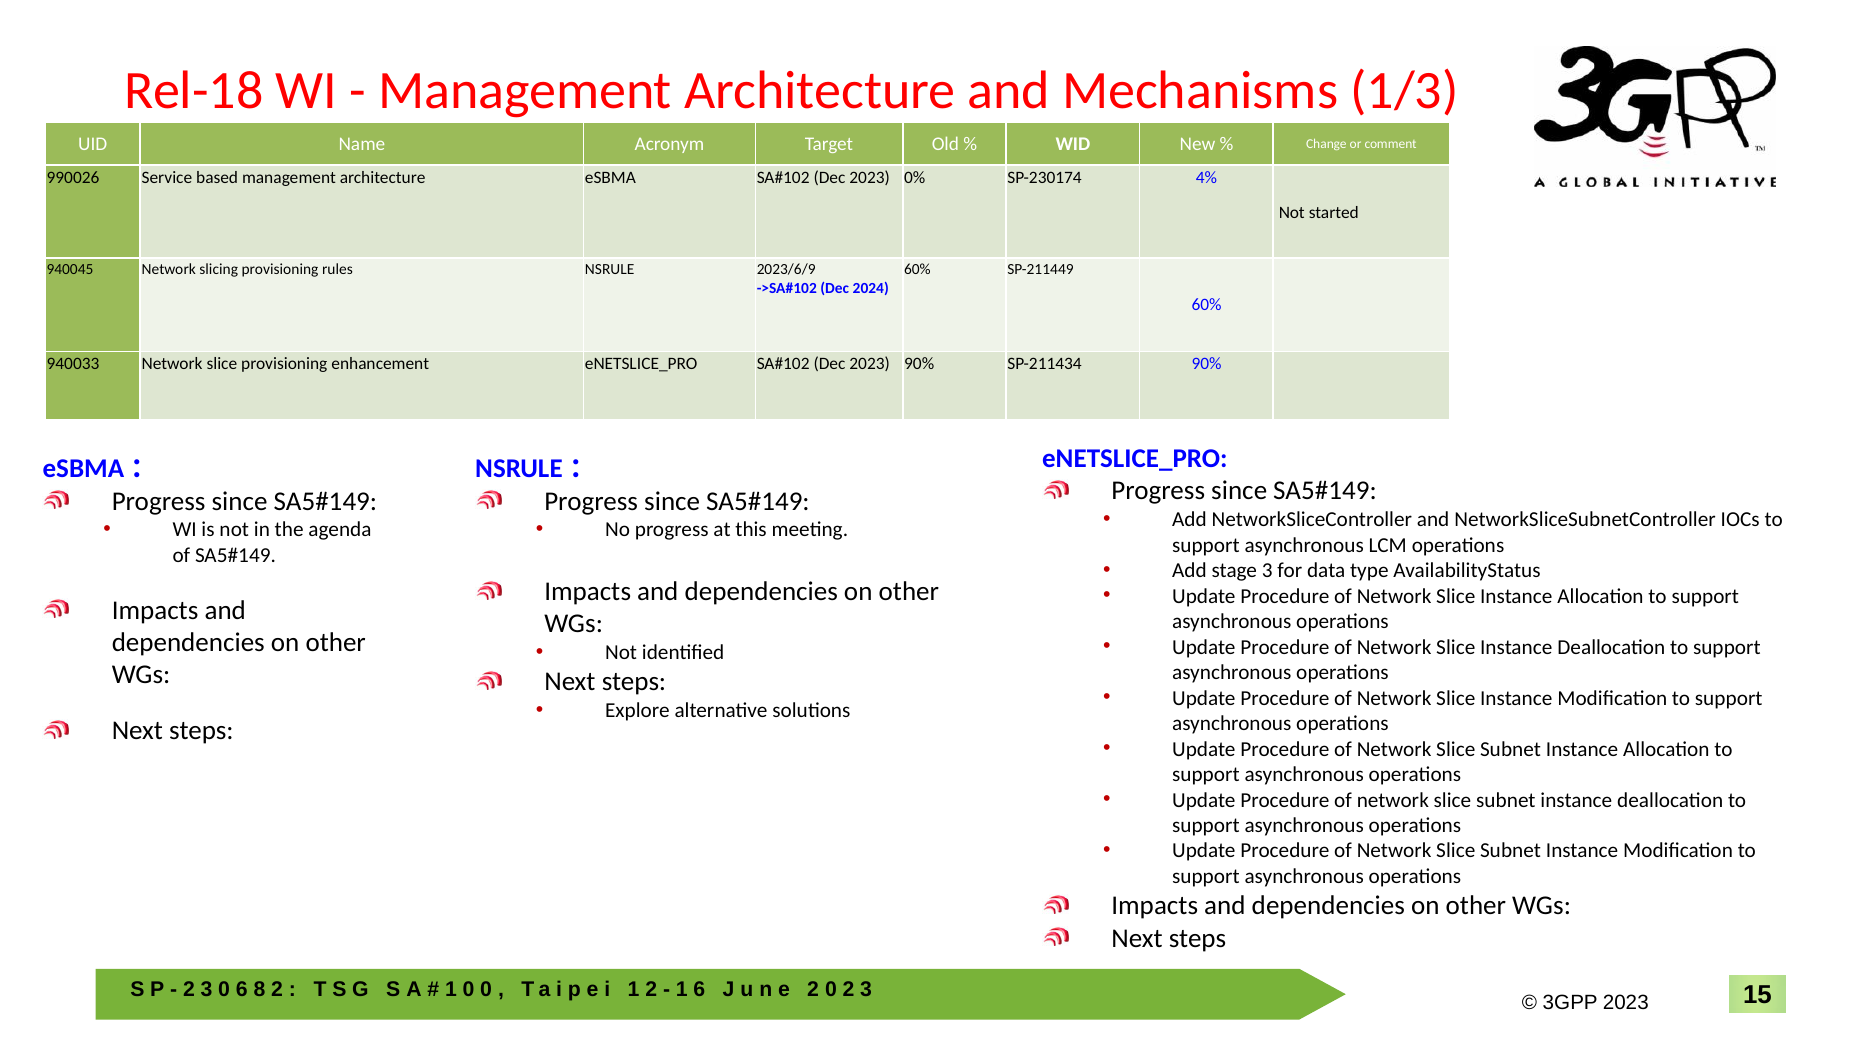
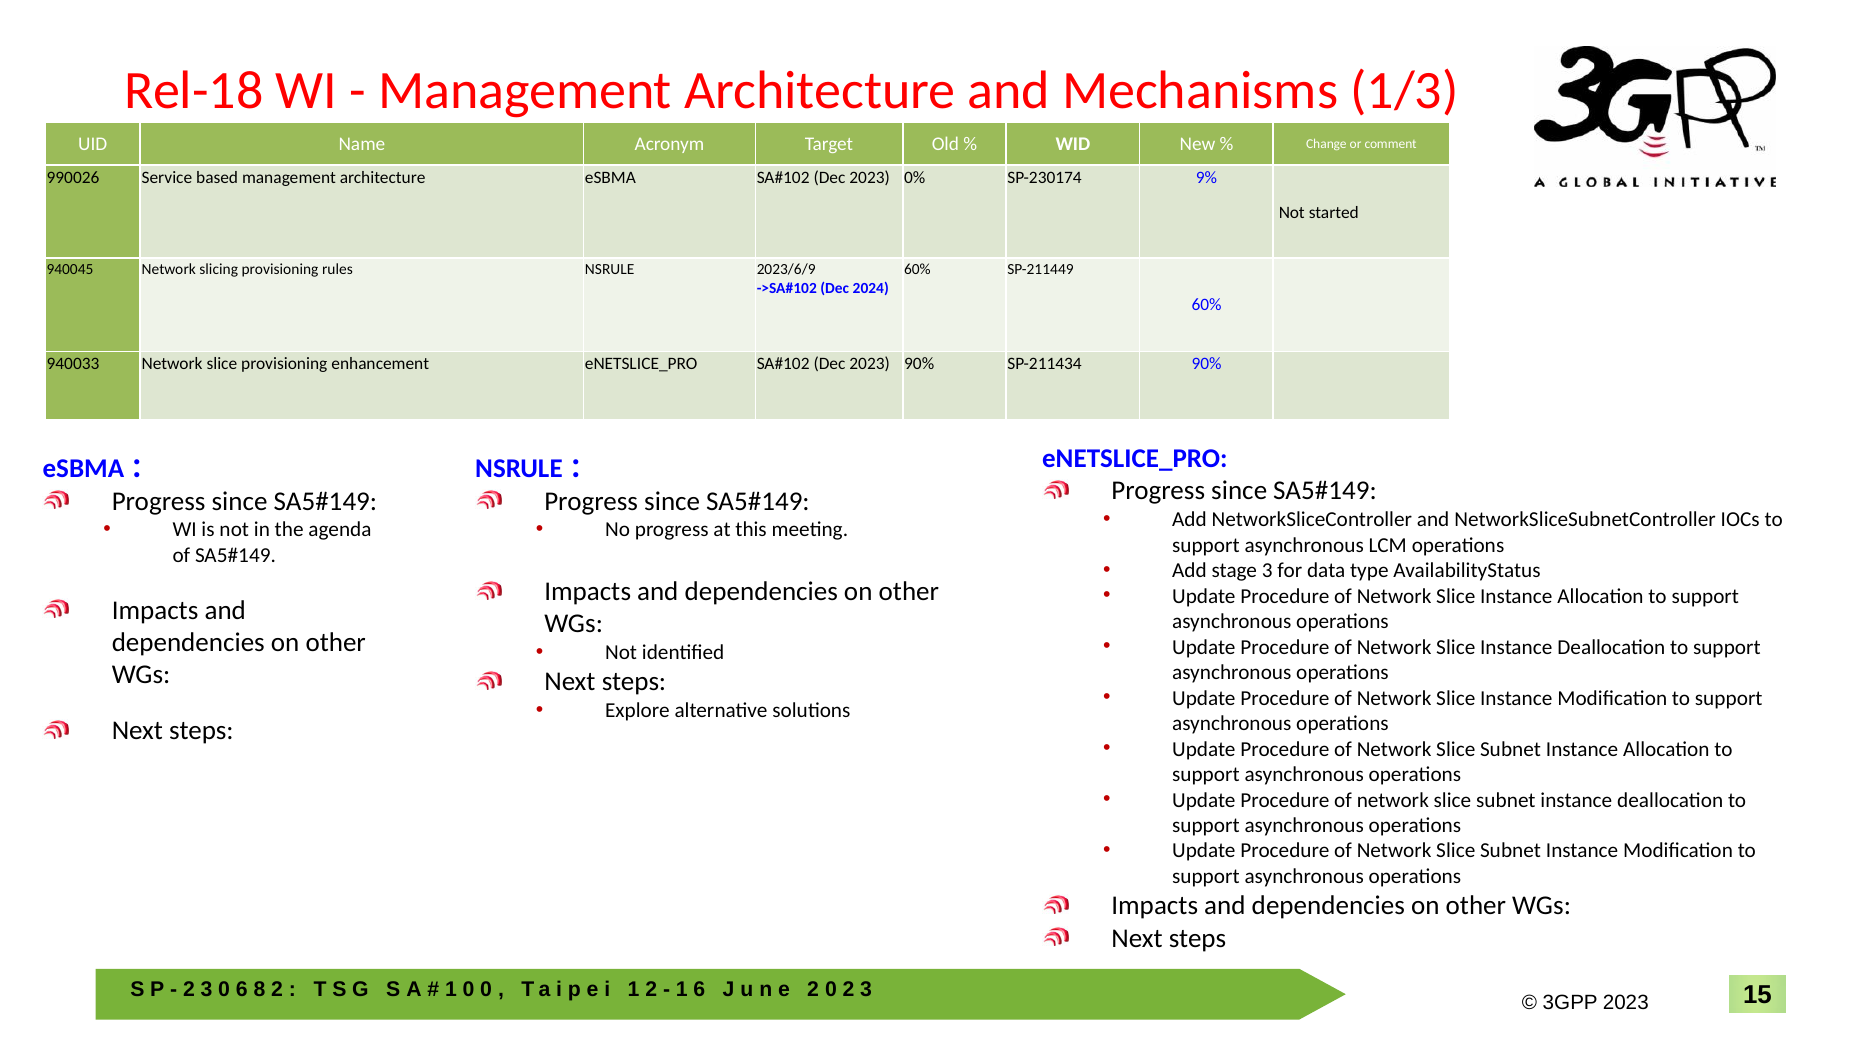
4%: 4% -> 9%
